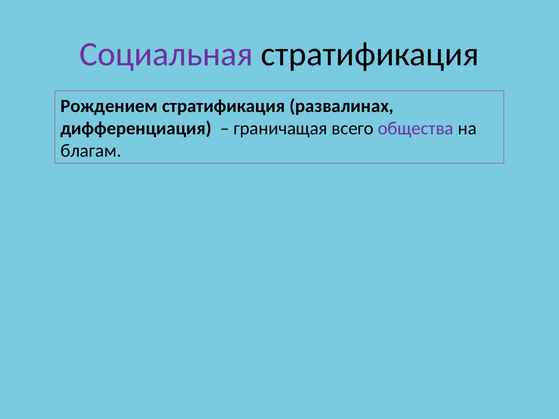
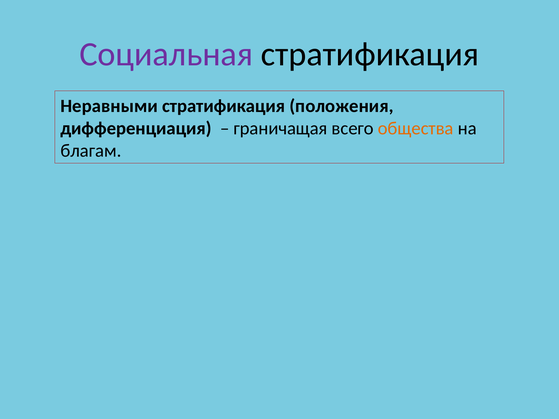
Рождением: Рождением -> Неравными
развалинах: развалинах -> положения
общества colour: purple -> orange
